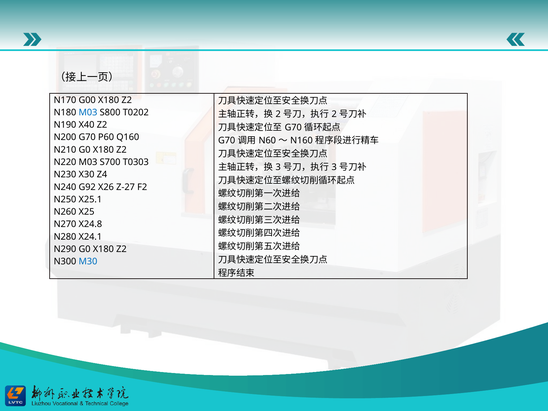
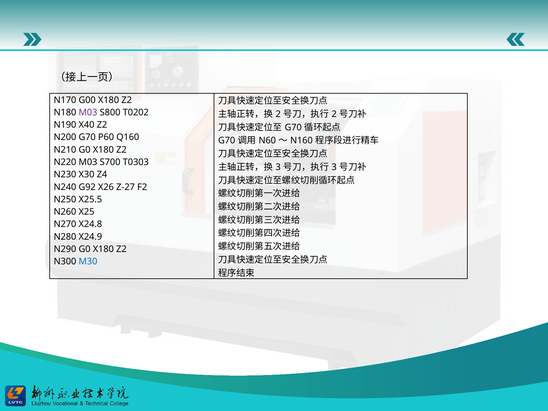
M03 at (88, 112) colour: blue -> purple
X25.1: X25.1 -> X25.5
X24.1: X24.1 -> X24.9
